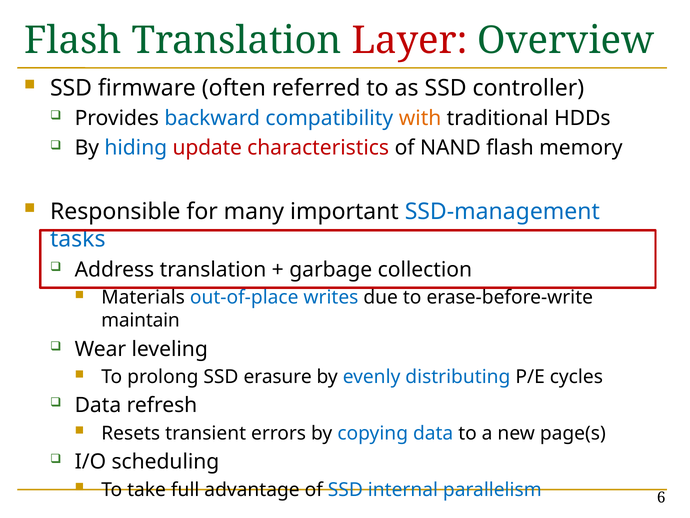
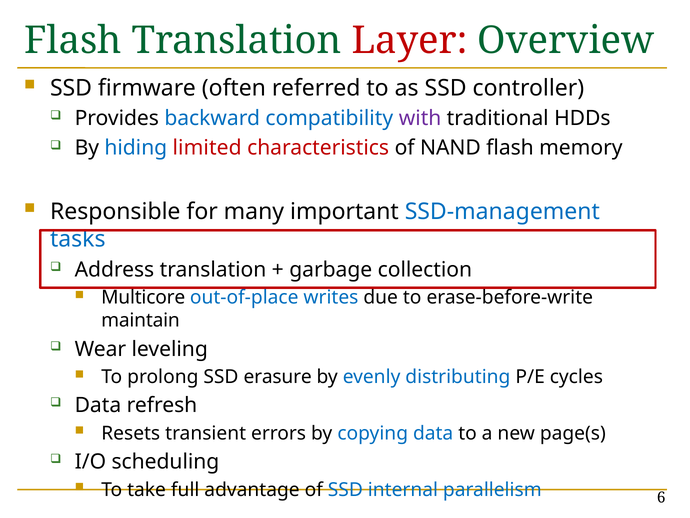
with colour: orange -> purple
update: update -> limited
Materials: Materials -> Multicore
